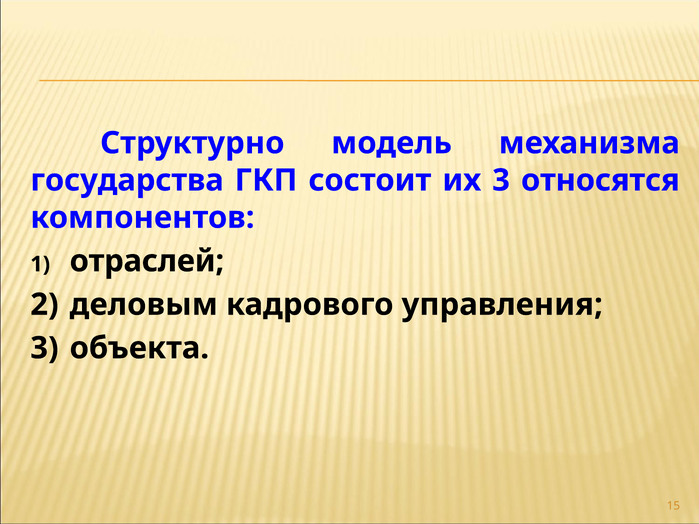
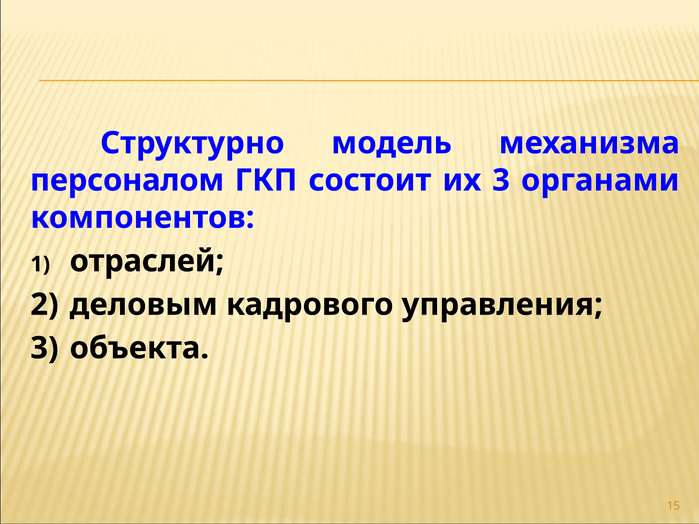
государства: государства -> персоналом
относятся: относятся -> органами
